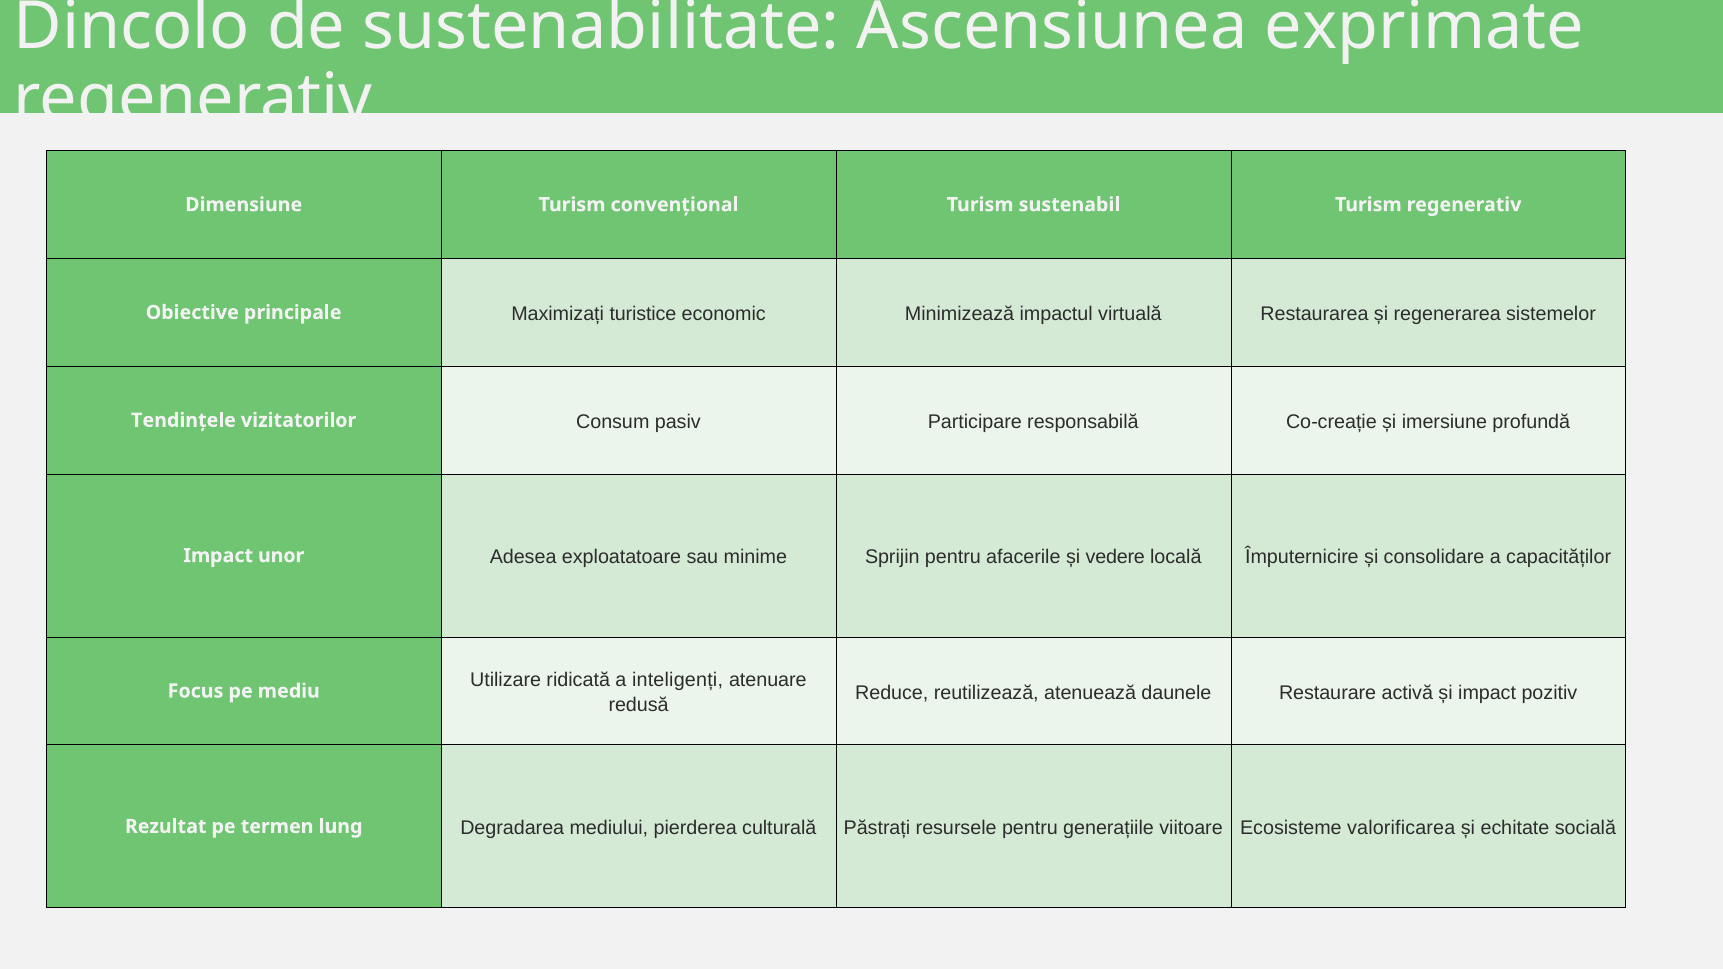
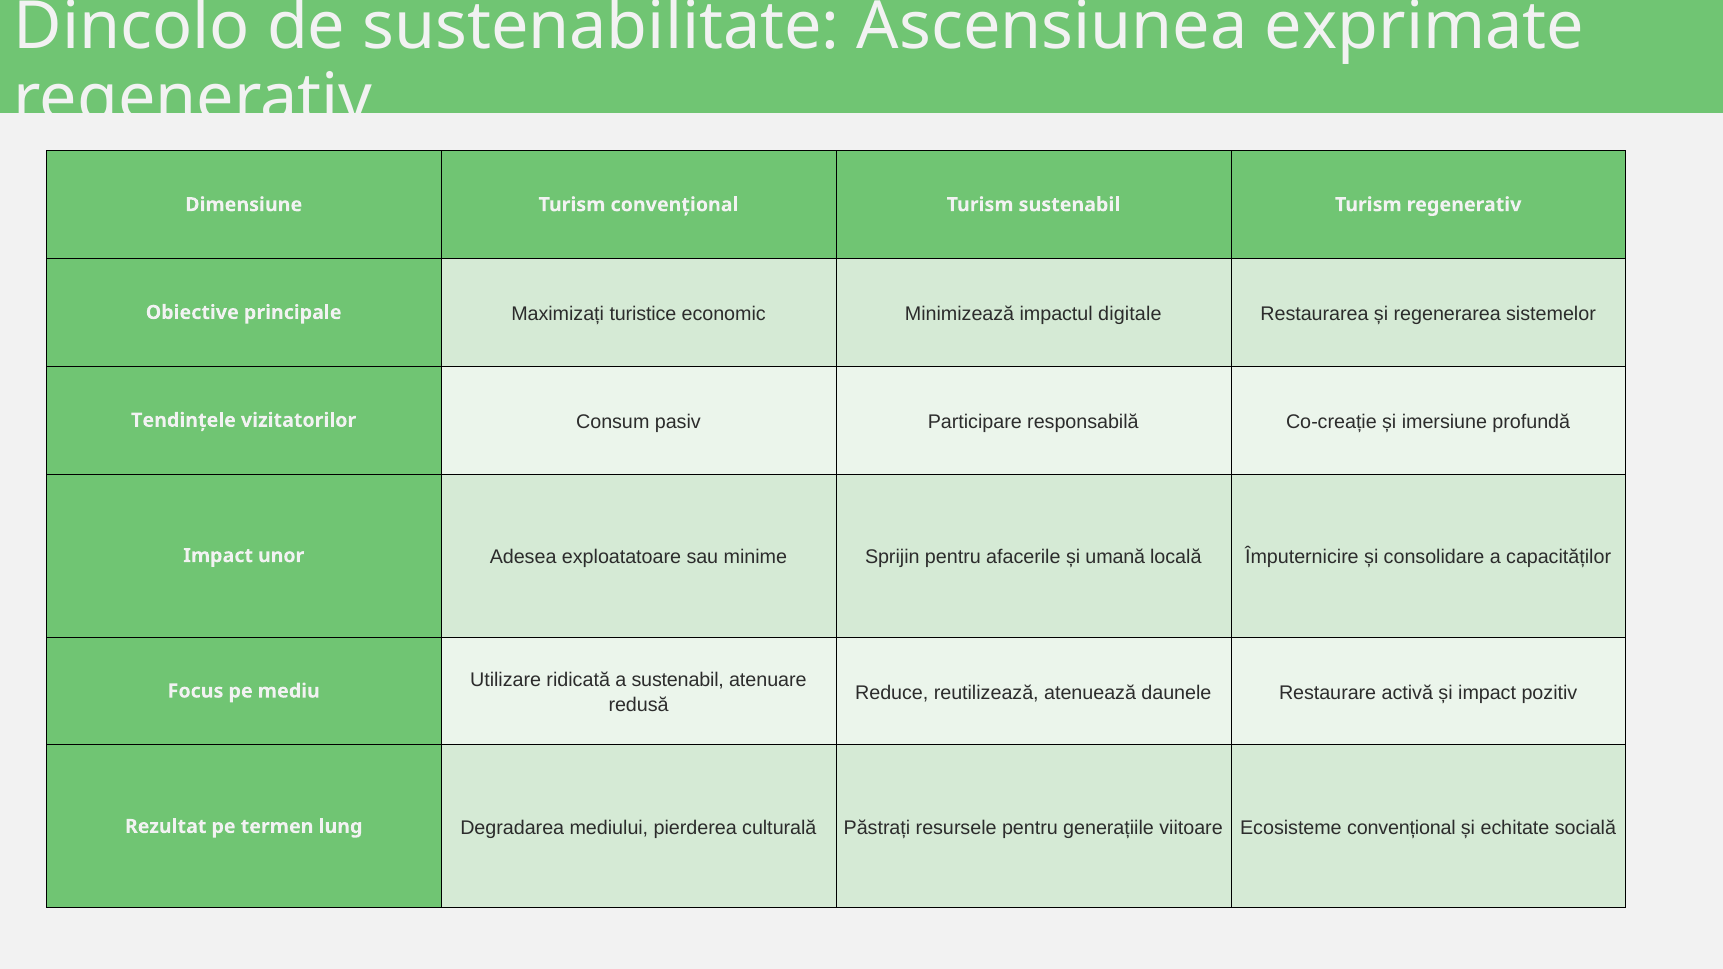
virtuală: virtuală -> digitale
vedere: vedere -> umană
a inteligenți: inteligenți -> sustenabil
Ecosisteme valorificarea: valorificarea -> convențional
